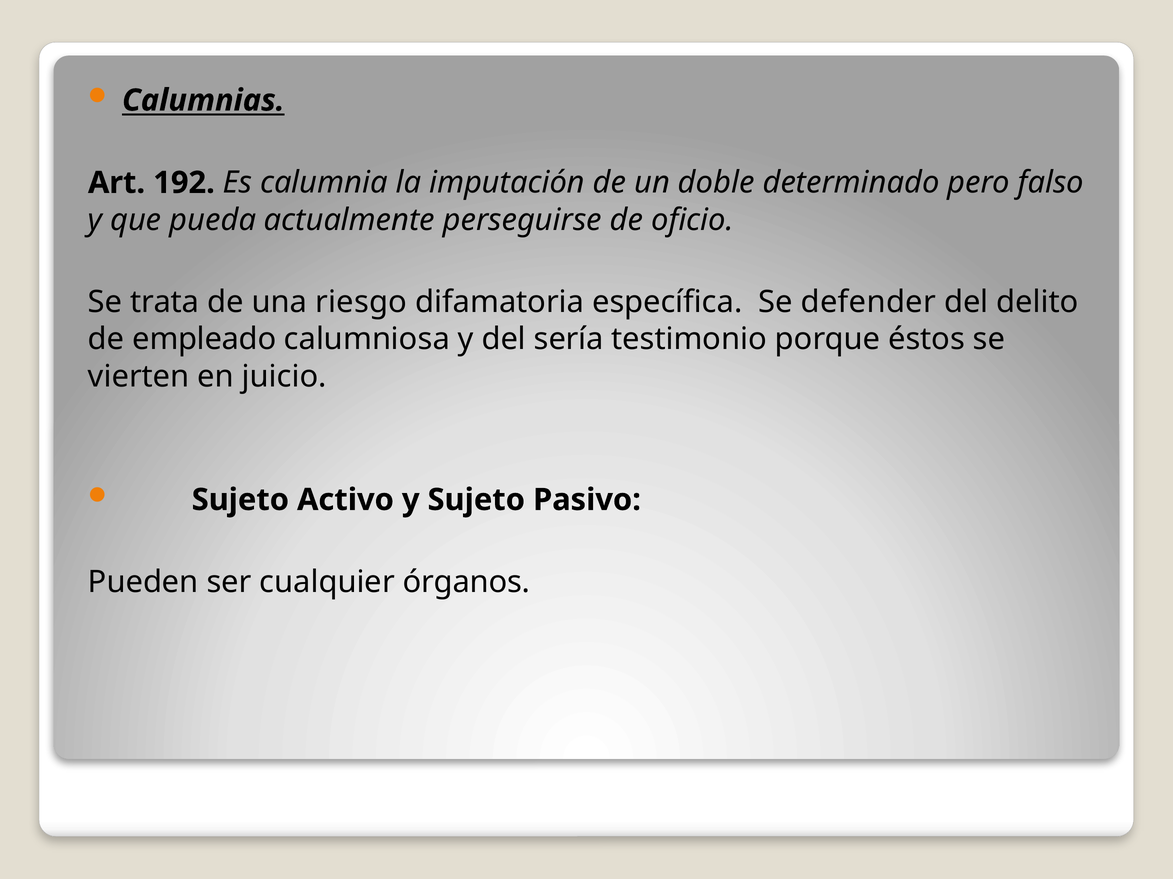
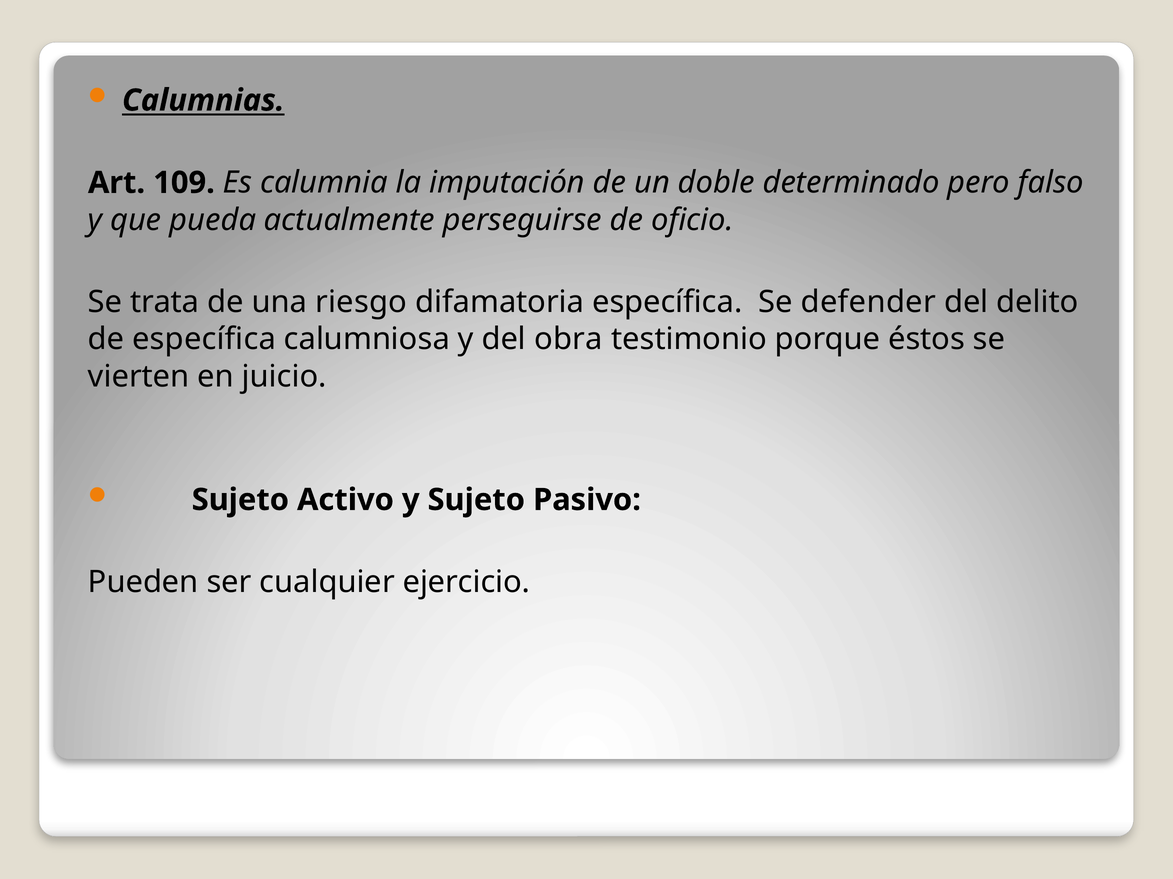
192: 192 -> 109
de empleado: empleado -> específica
sería: sería -> obra
órganos: órganos -> ejercicio
